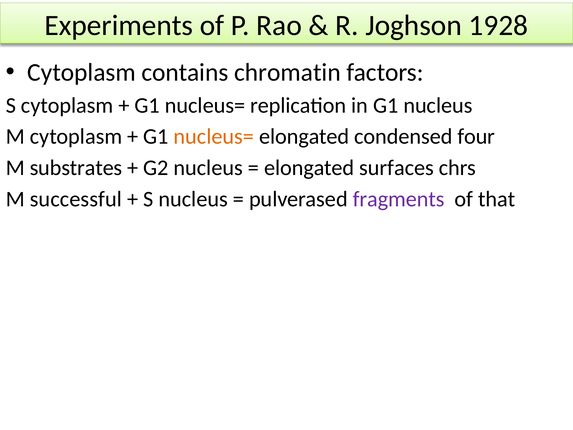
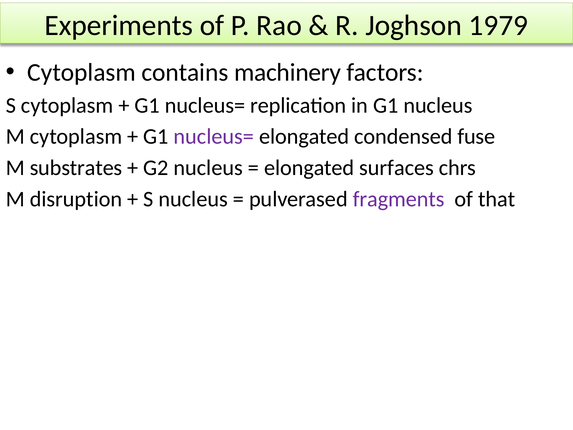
1928: 1928 -> 1979
chromatin: chromatin -> machinery
nucleus= at (214, 136) colour: orange -> purple
four: four -> fuse
successful: successful -> disruption
